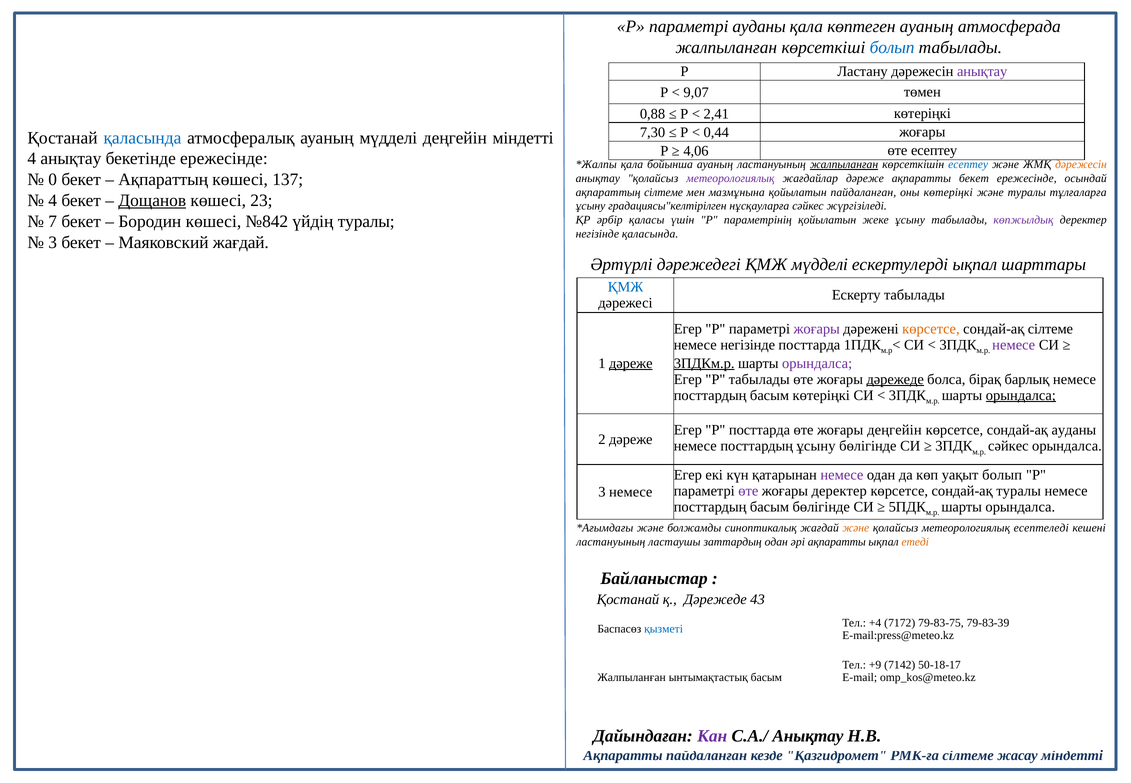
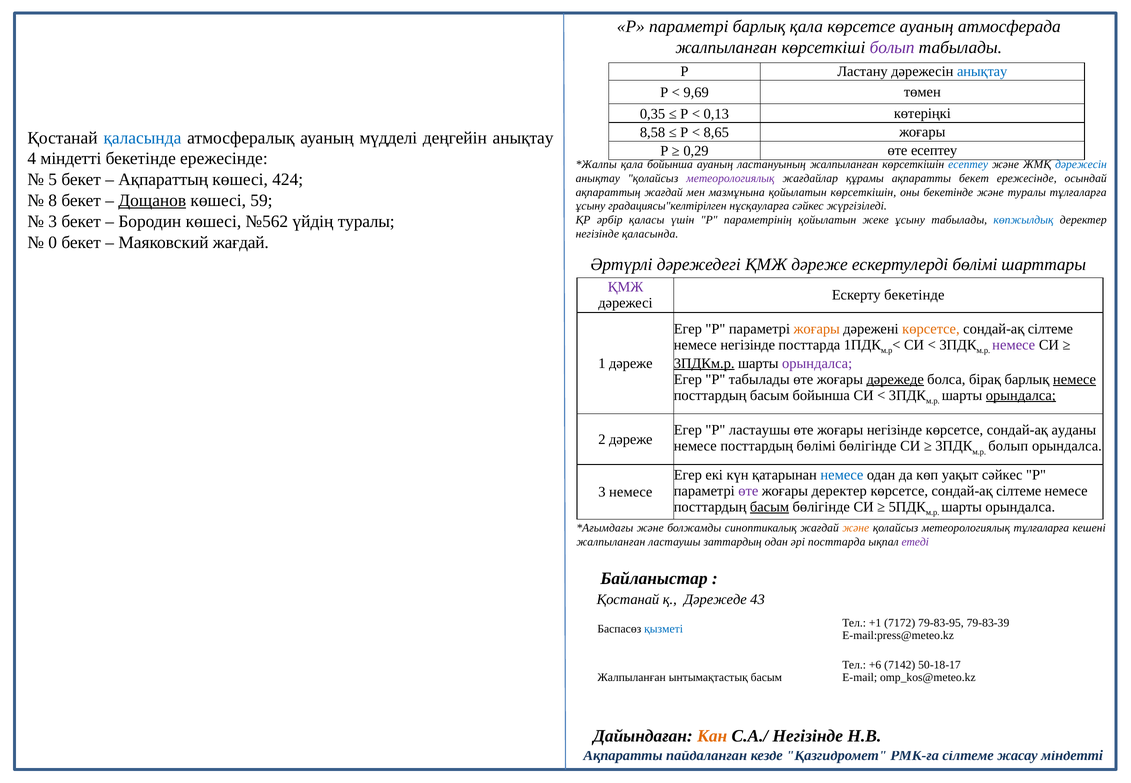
параметрі ауданы: ауданы -> барлық
қала көптеген: көптеген -> көрсетсе
болып at (892, 47) colour: blue -> purple
анықтау at (982, 71) colour: purple -> blue
9,07: 9,07 -> 9,69
0,88: 0,88 -> 0,35
2,41: 2,41 -> 0,13
7,30: 7,30 -> 8,58
0,44: 0,44 -> 8,65
деңгейін міндетті: міндетті -> анықтау
4,06: 4,06 -> 0,29
4 анықтау: анықтау -> міндетті
жалпыланған at (844, 164) underline: present -> none
дәрежесін at (1081, 164) colour: orange -> blue
0: 0 -> 5
137: 137 -> 424
жағдайлар дәреже: дәреже -> құрамы
ақпараттың сілтеме: сілтеме -> жағдай
қойылатын пайдаланған: пайдаланған -> көрсеткішін
оны көтеріңкі: көтеріңкі -> бекетінде
4 at (53, 201): 4 -> 8
23: 23 -> 59
7 at (53, 221): 7 -> 3
№842: №842 -> №562
көпжылдық colour: purple -> blue
3 at (53, 242): 3 -> 0
ҚМЖ мүдделі: мүдделі -> дәреже
ескертулерді ықпал: ықпал -> бөлімі
ҚМЖ at (626, 287) colour: blue -> purple
Ескерту табылады: табылады -> бекетінде
жоғары at (817, 329) colour: purple -> orange
дәреже at (631, 363) underline: present -> none
немесе at (1074, 379) underline: none -> present
басым көтеріңкі: көтеріңкі -> бойынша
Р посттарда: посттарда -> ластаушы
жоғары деңгейін: деңгейін -> негізінде
посттардың ұсыну: ұсыну -> бөлімі
сәйкес at (1008, 446): сәйкес -> болып
немесе at (842, 475) colour: purple -> blue
уақыт болып: болып -> сәйкес
туралы at (1019, 491): туралы -> сілтеме
басым at (770, 507) underline: none -> present
метеорологиялық есептеледі: есептеледі -> тұлғаларға
ластануының at (611, 542): ластануының -> жалпыланған
әрі ақпаратты: ақпаратты -> посттарда
етеді colour: orange -> purple
+4: +4 -> +1
79-83-75: 79-83-75 -> 79-83-95
+9: +9 -> +6
Кан colour: purple -> orange
С.А./ Анықтау: Анықтау -> Негізінде
